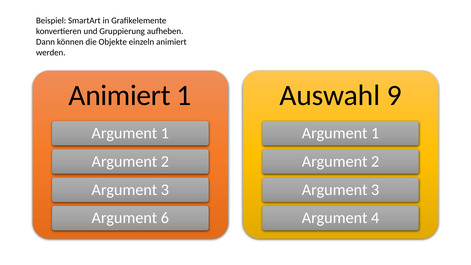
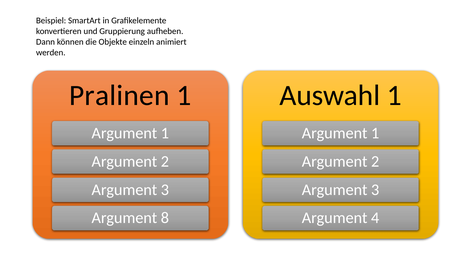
Animiert at (120, 96): Animiert -> Pralinen
Auswahl 9: 9 -> 1
6: 6 -> 8
